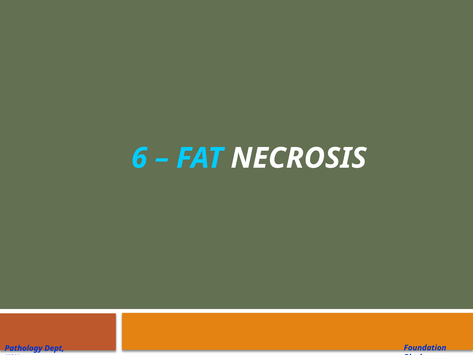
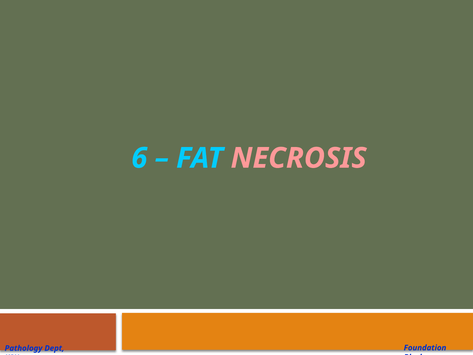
NECROSIS colour: white -> pink
